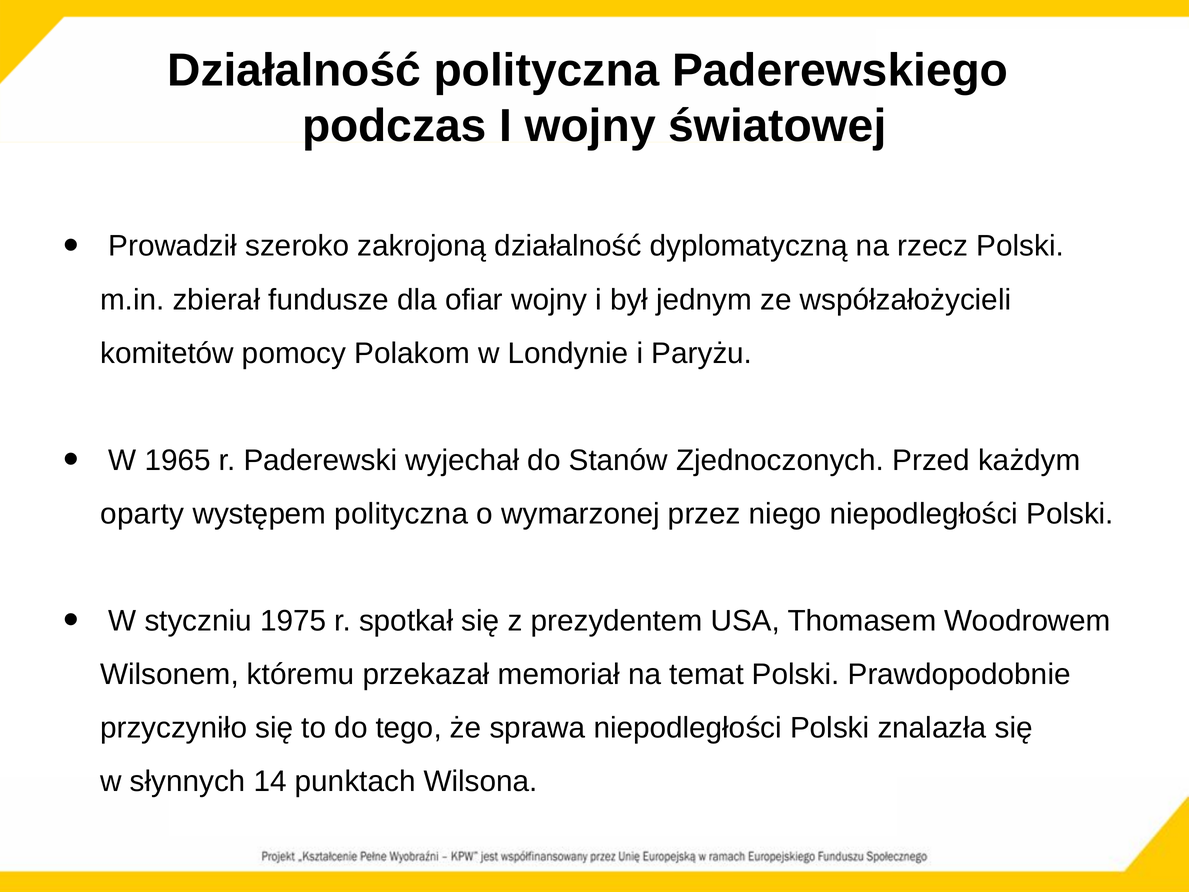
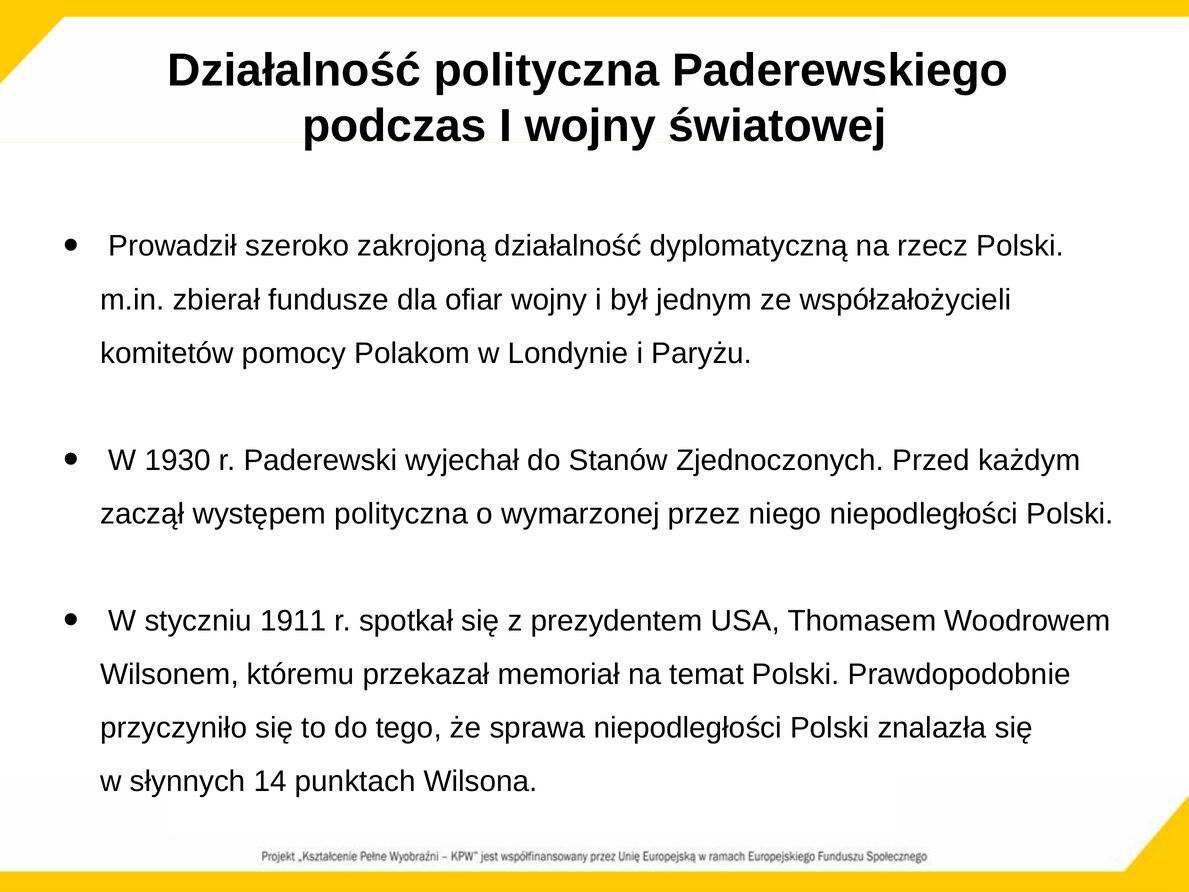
1965: 1965 -> 1930
oparty: oparty -> zaczął
1975: 1975 -> 1911
